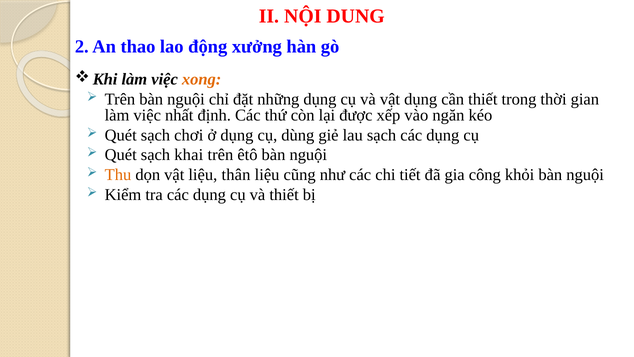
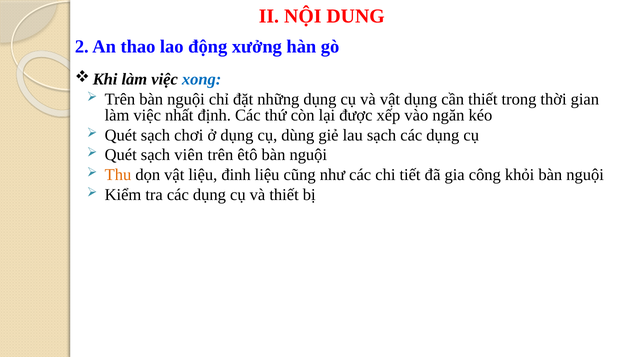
xong colour: orange -> blue
khai: khai -> viên
thân: thân -> đinh
